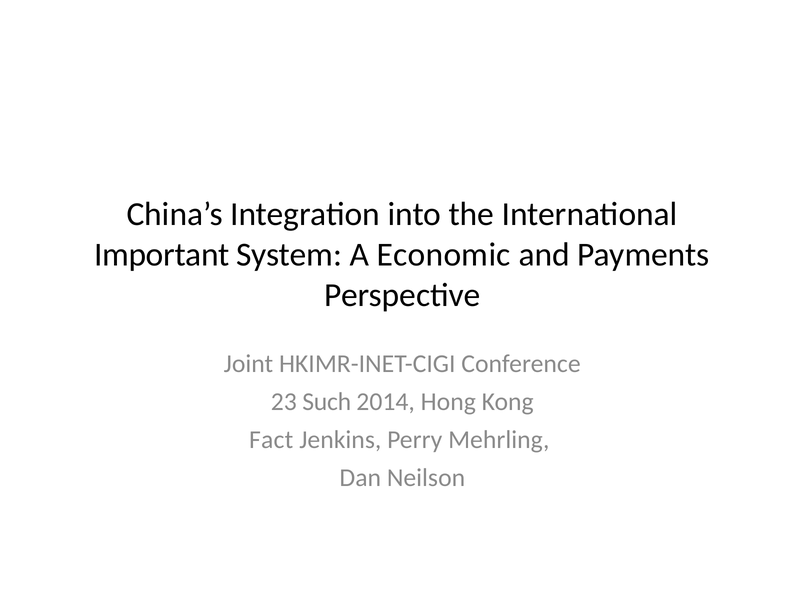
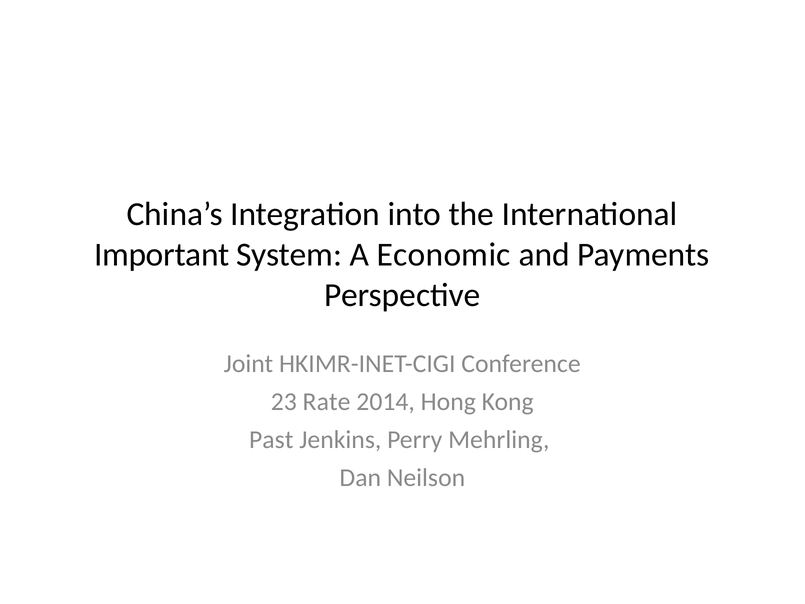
Such: Such -> Rate
Fact: Fact -> Past
